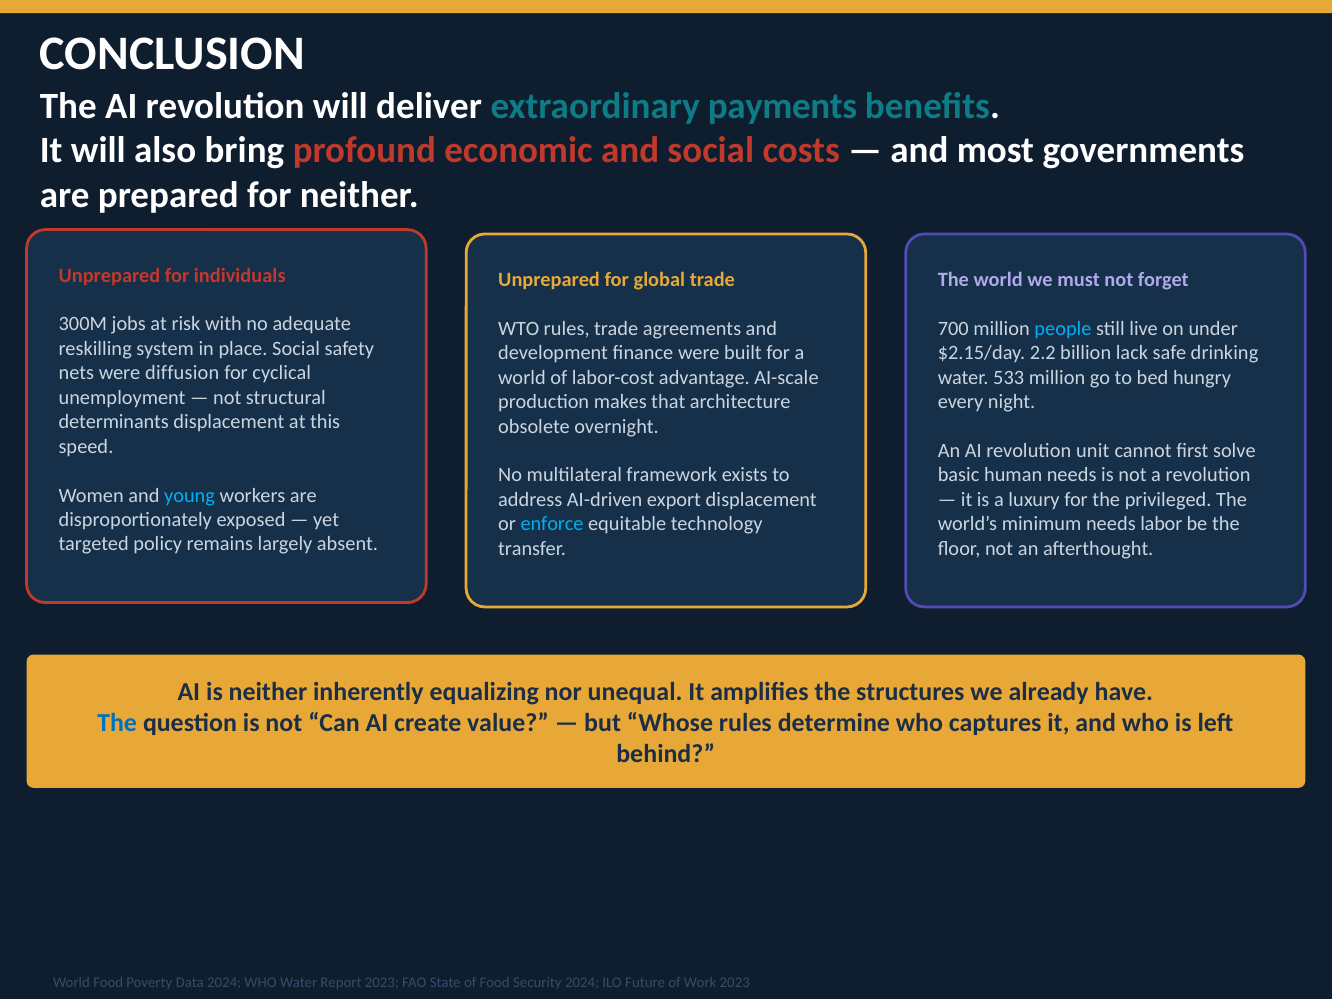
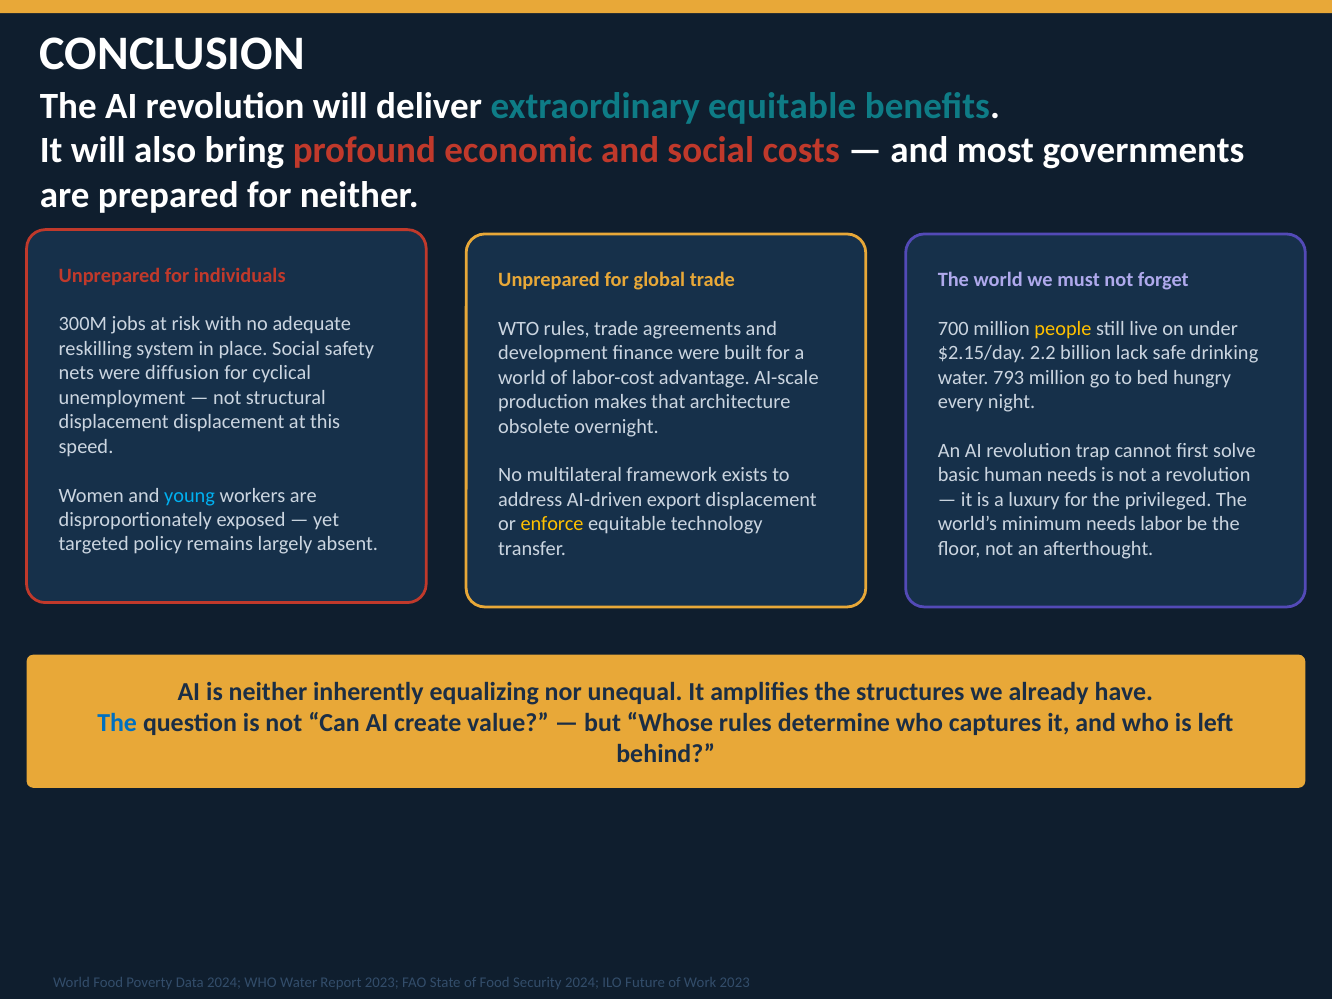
extraordinary payments: payments -> equitable
people colour: light blue -> yellow
533: 533 -> 793
determinants at (114, 422): determinants -> displacement
unit: unit -> trap
enforce colour: light blue -> yellow
